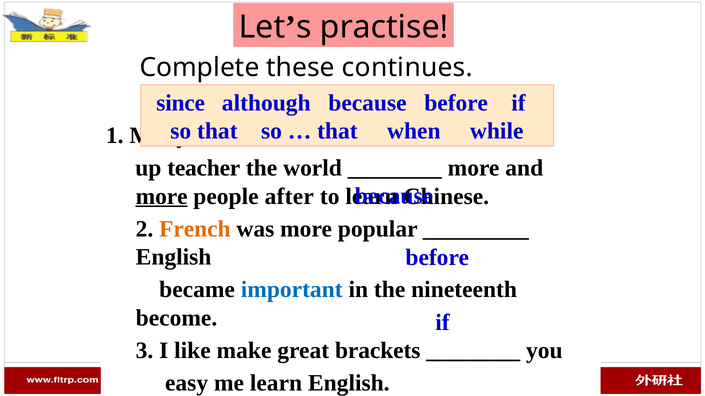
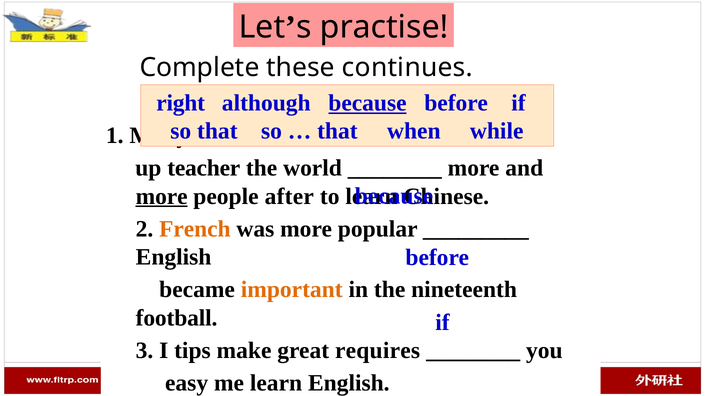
since: since -> right
because at (367, 103) underline: none -> present
important colour: blue -> orange
become: become -> football
like: like -> tips
brackets: brackets -> requires
